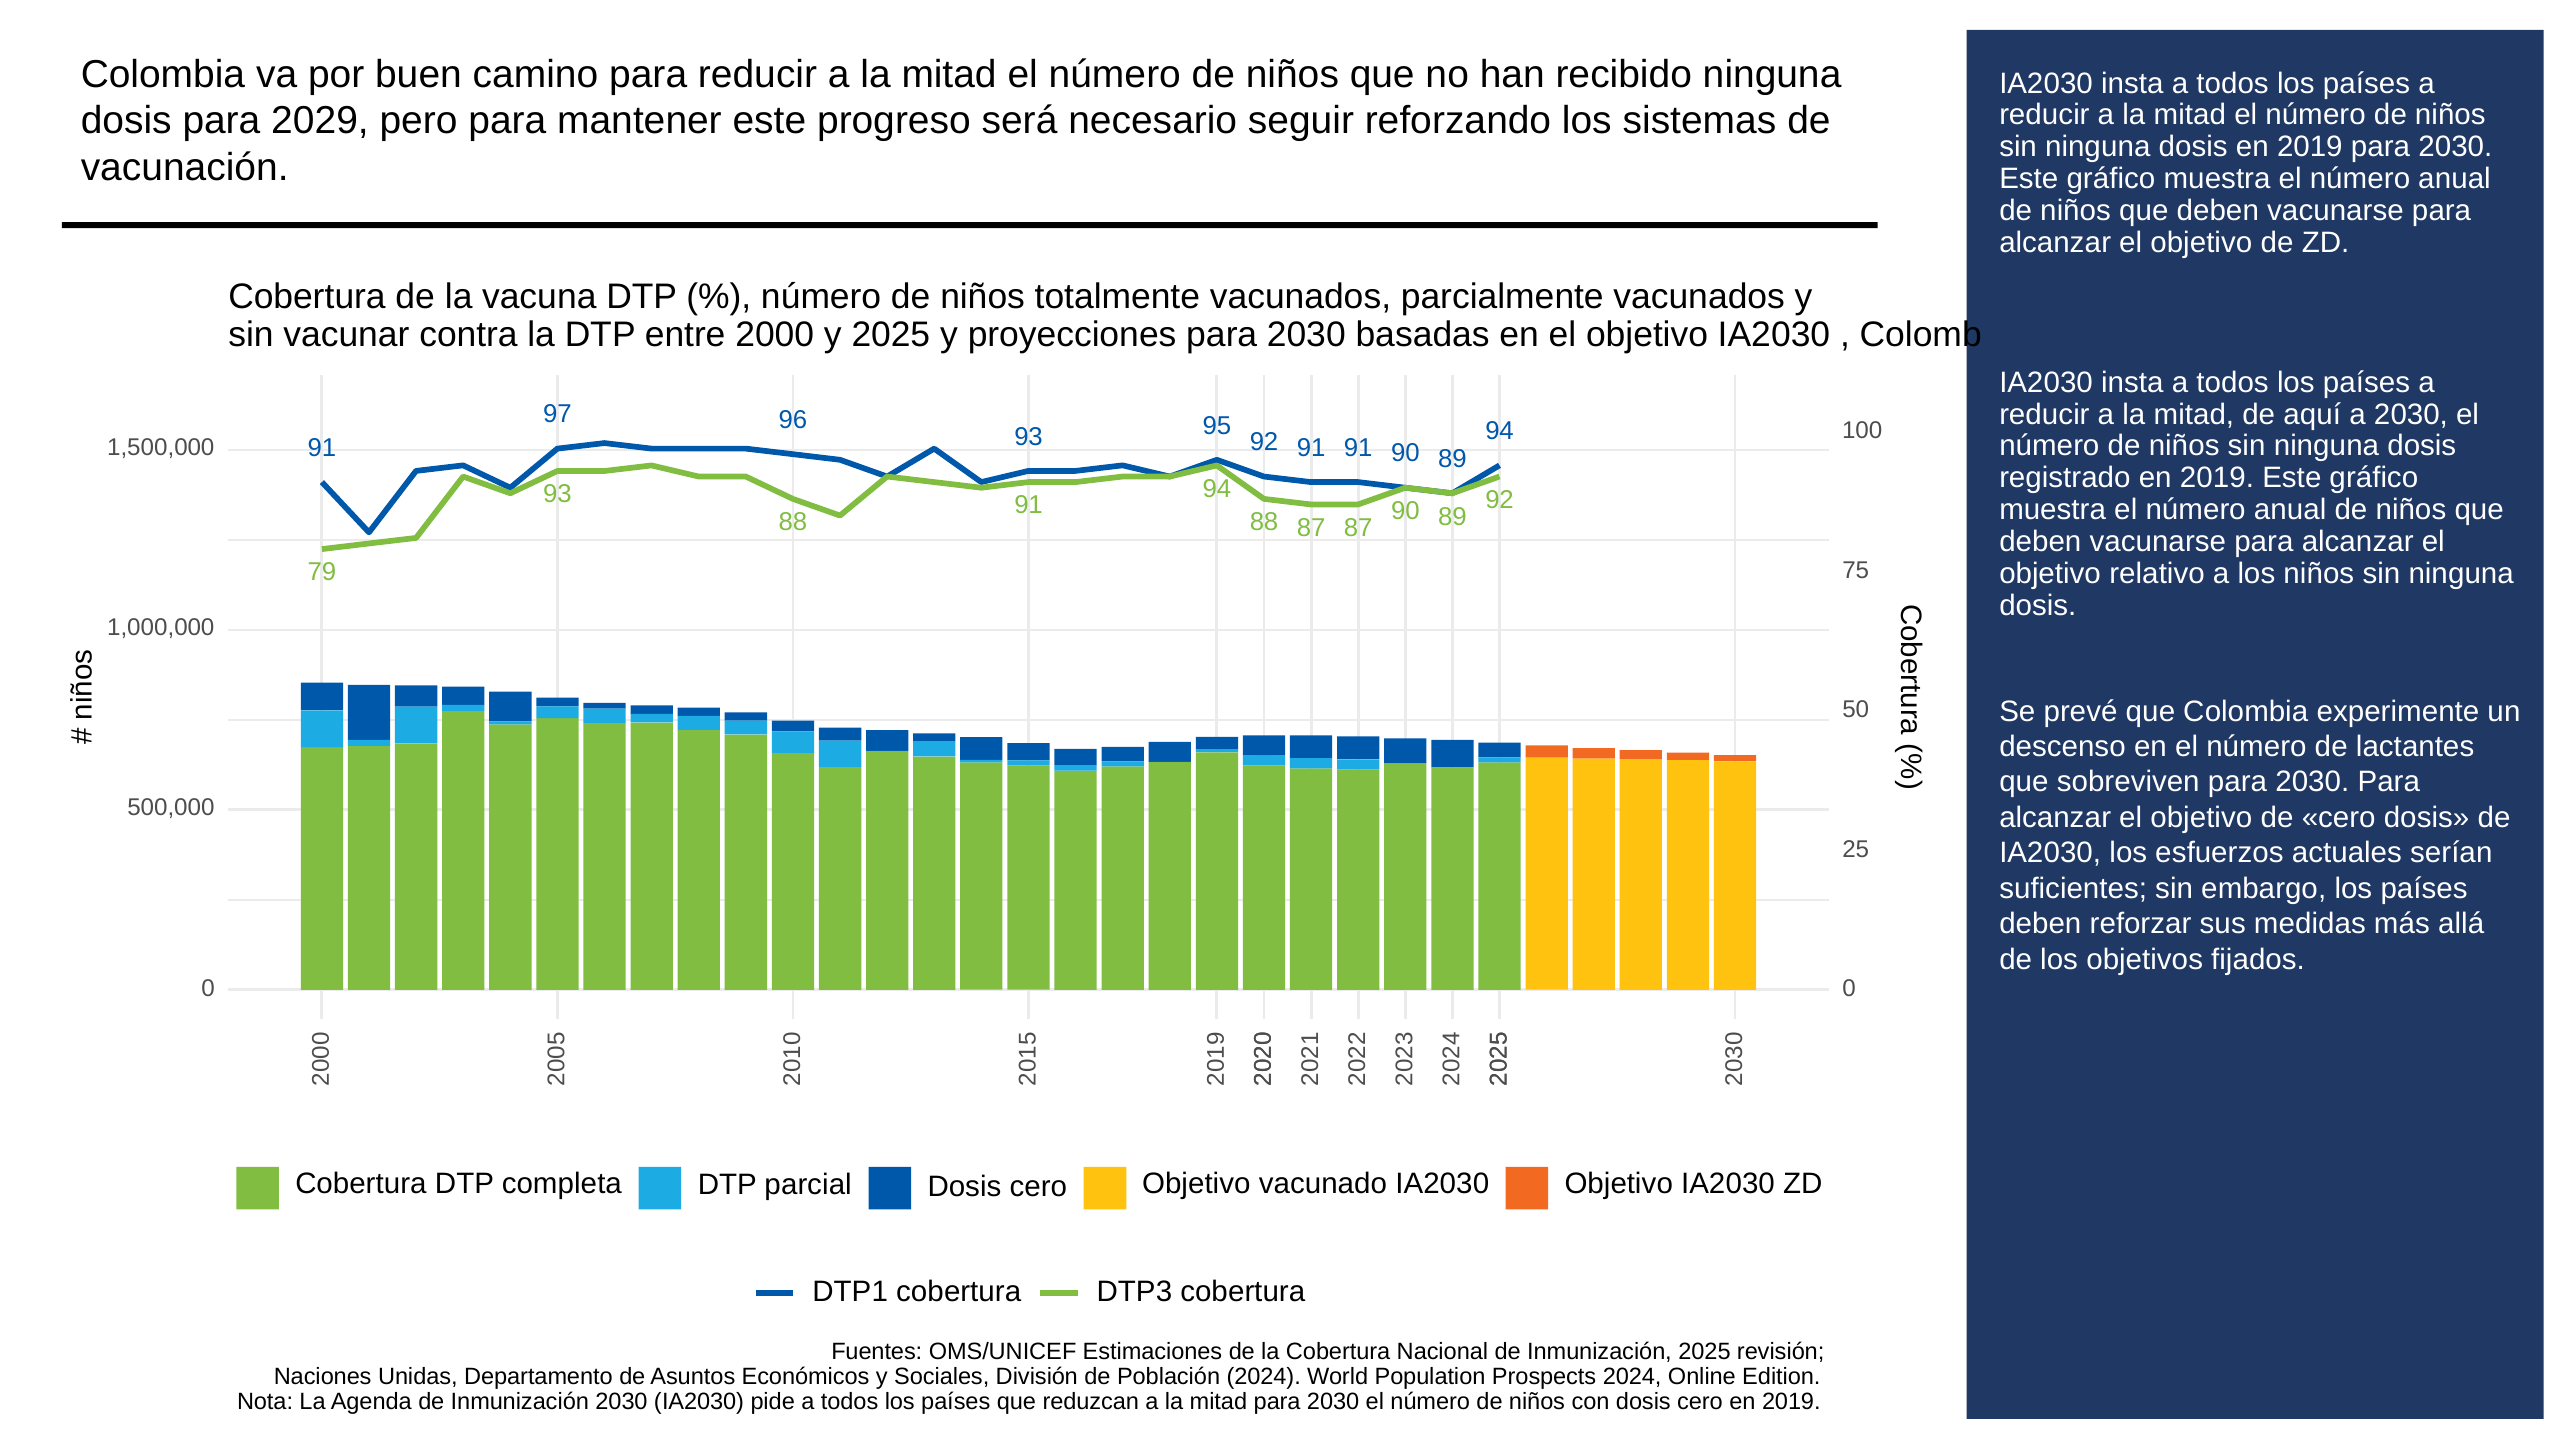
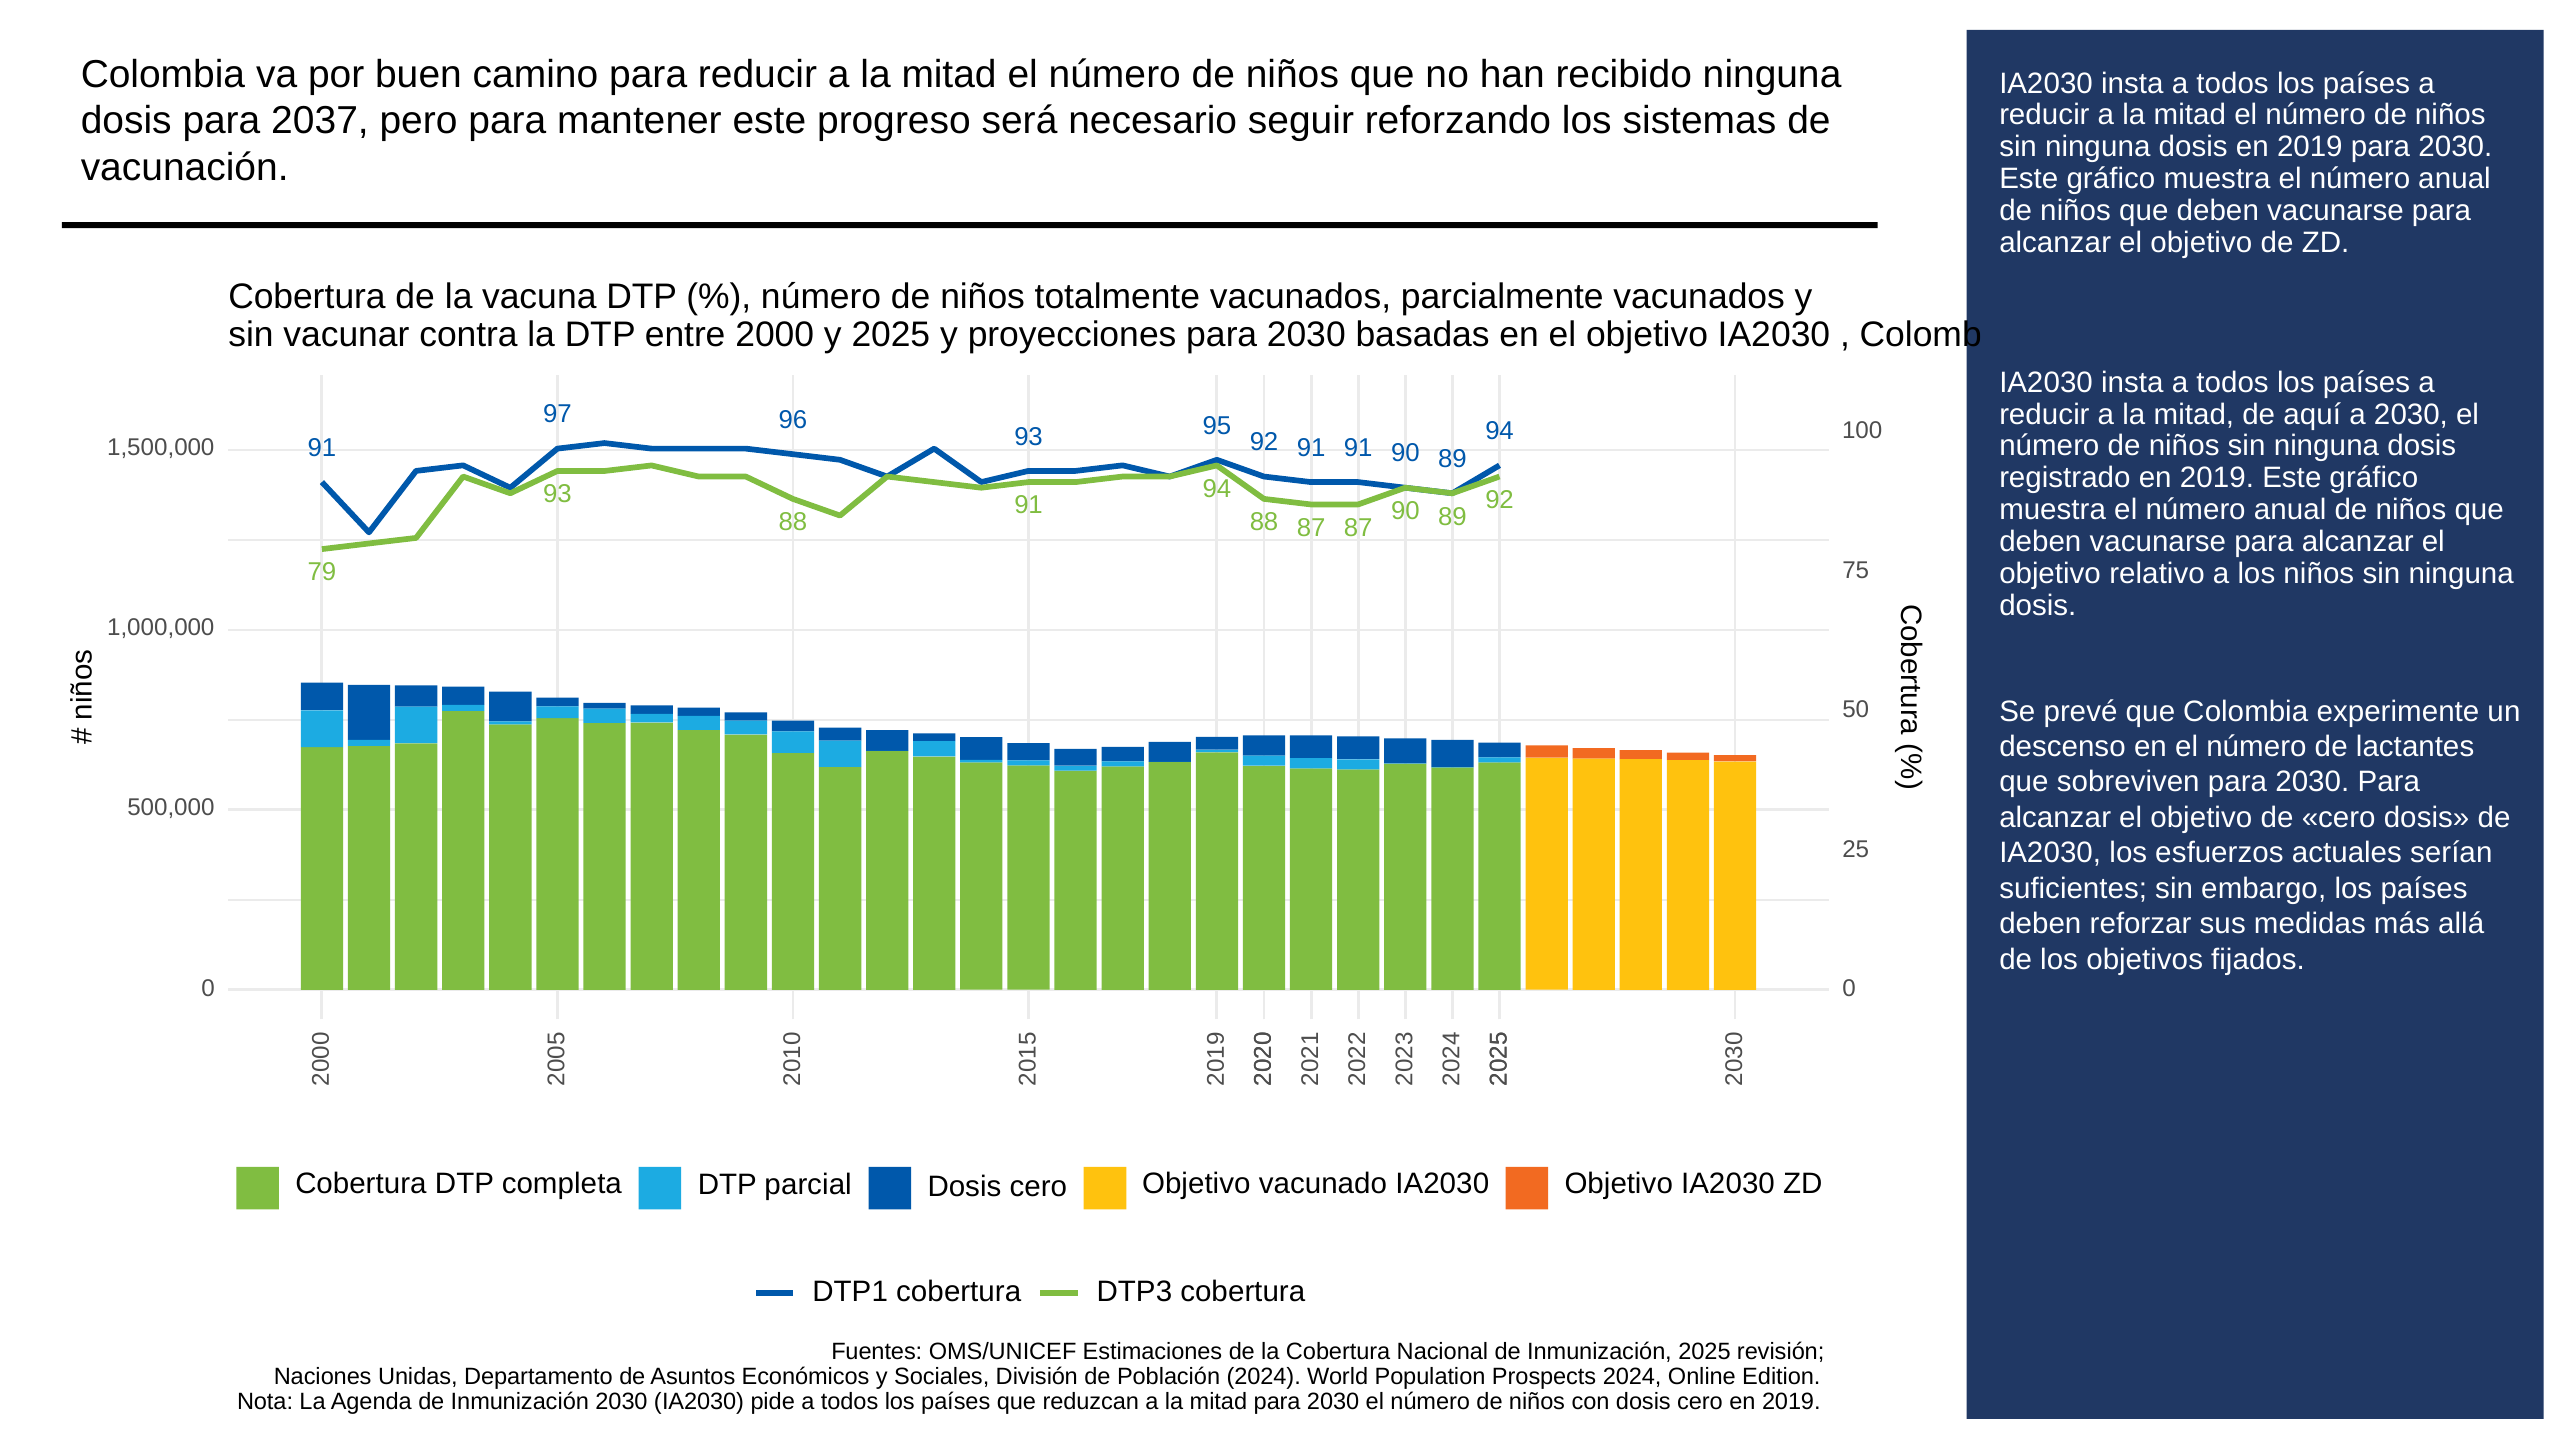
2029: 2029 -> 2037
